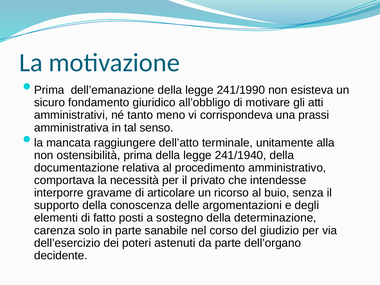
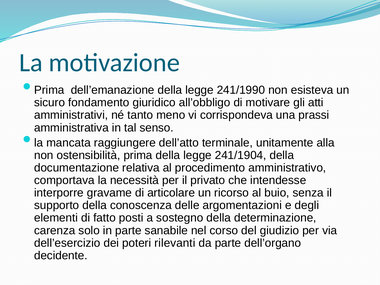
241/1940: 241/1940 -> 241/1904
astenuti: astenuti -> rilevanti
